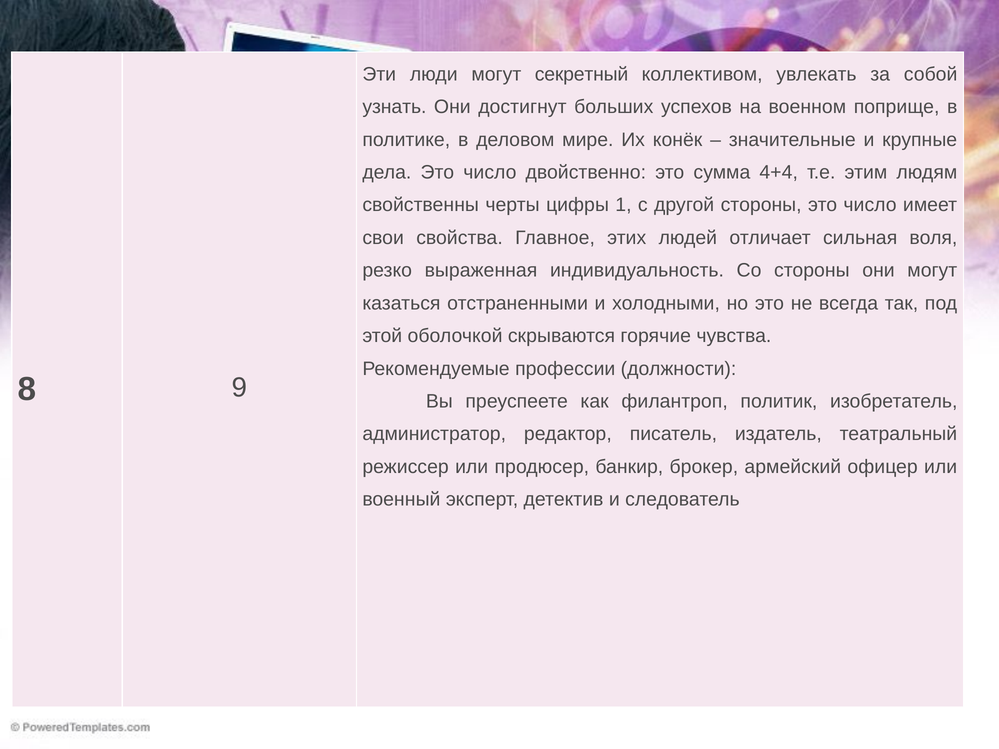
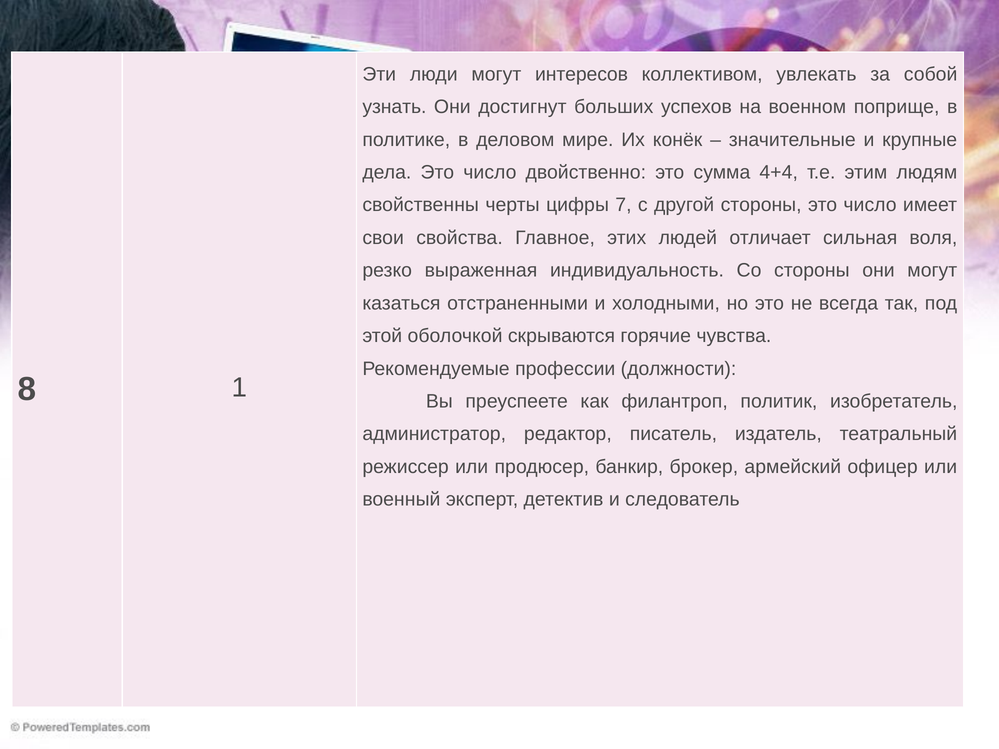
секретный: секретный -> интересов
1: 1 -> 7
9: 9 -> 1
